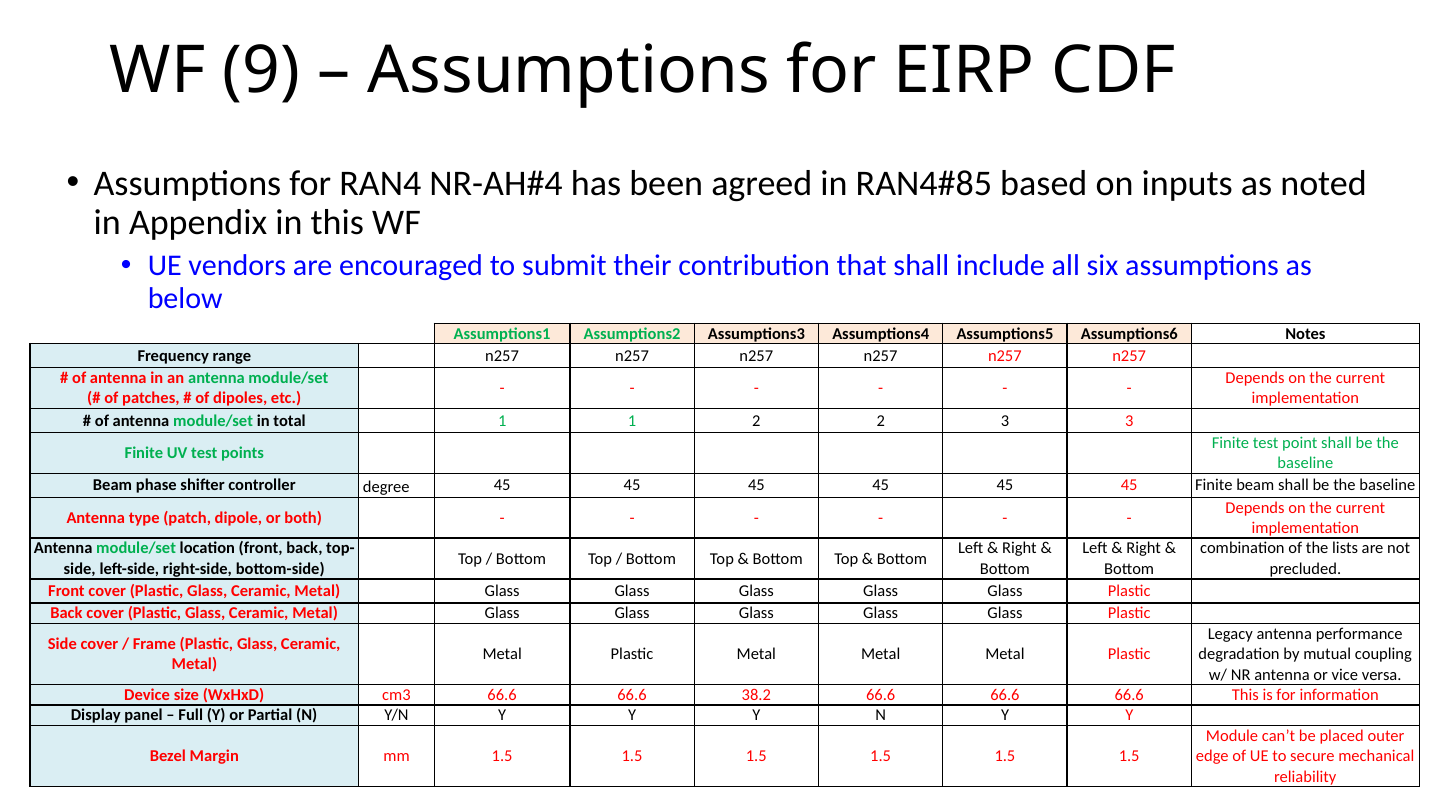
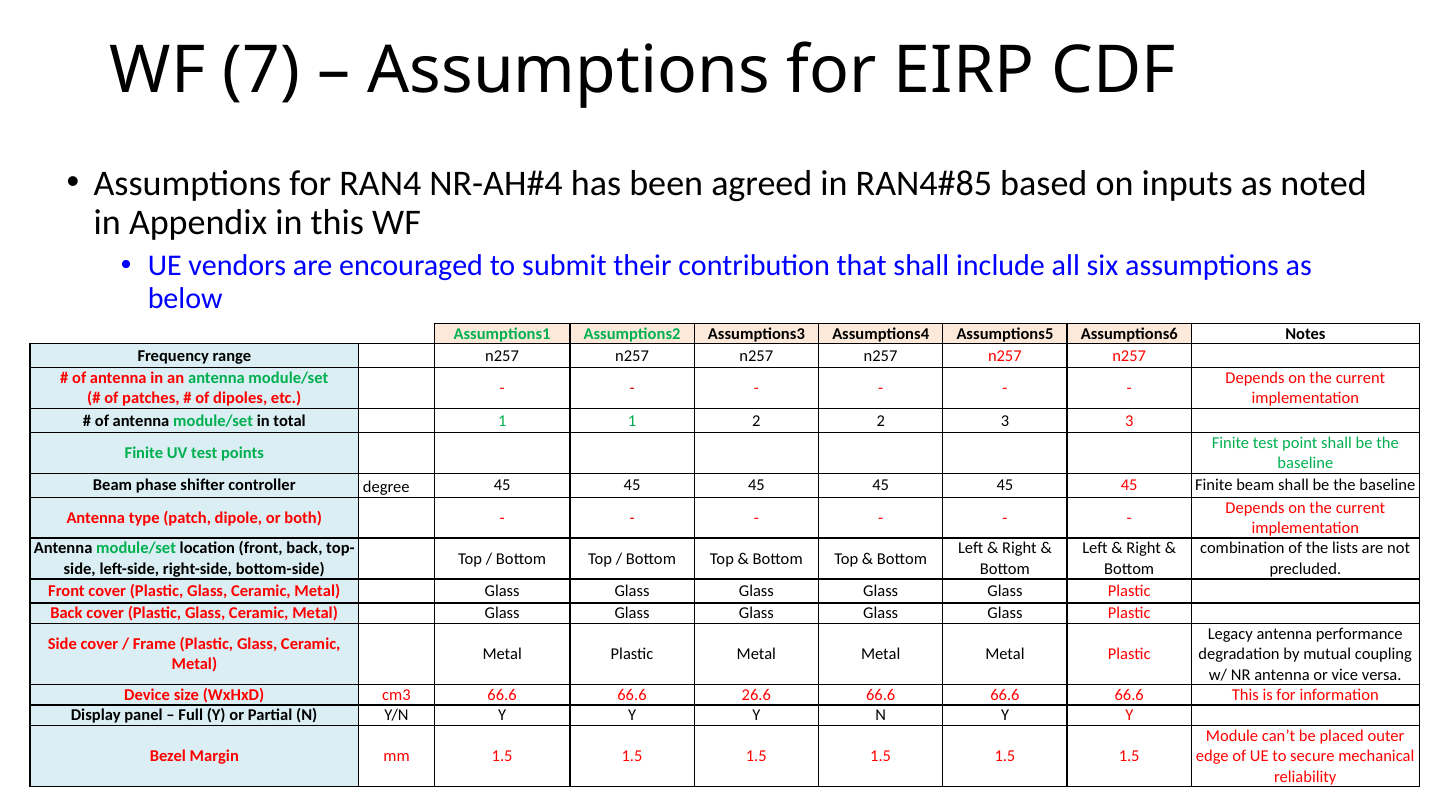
9: 9 -> 7
38.2: 38.2 -> 26.6
